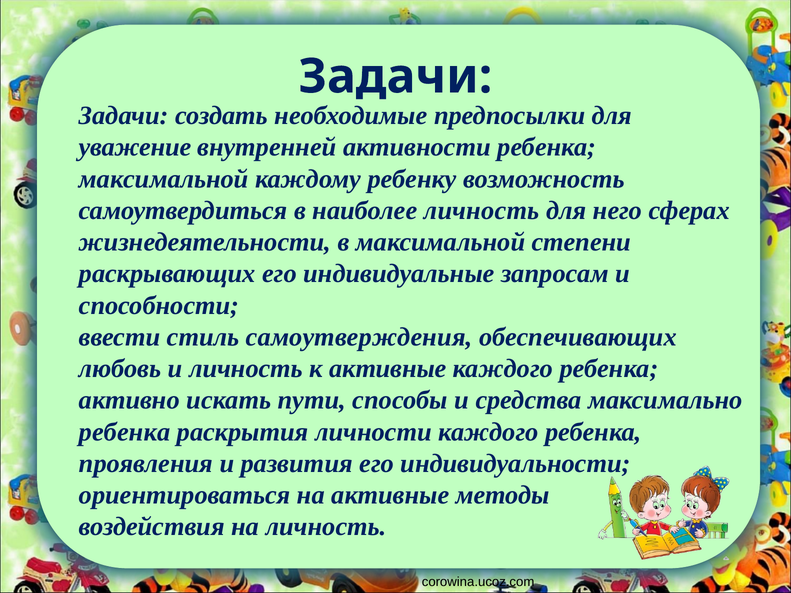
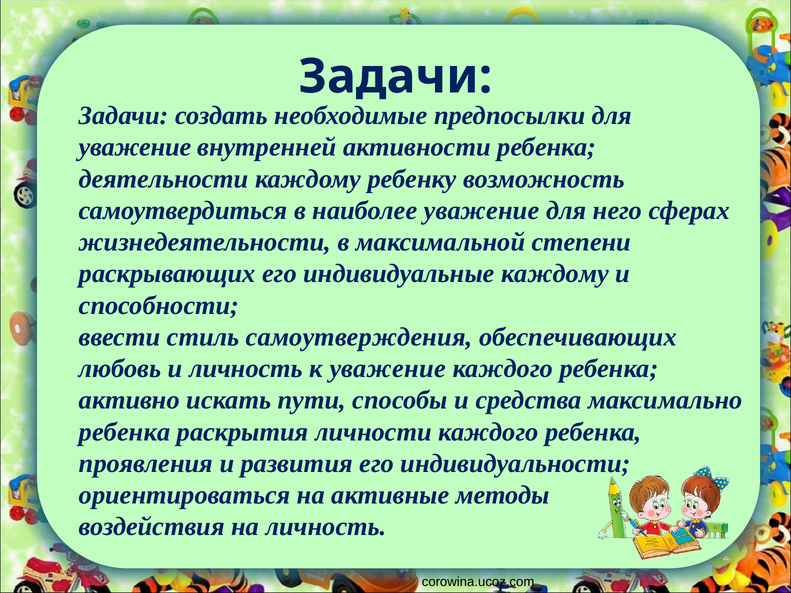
максимальной at (164, 179): максимальной -> деятельности
наиболее личность: личность -> уважение
индивидуальные запросам: запросам -> каждому
к активные: активные -> уважение
